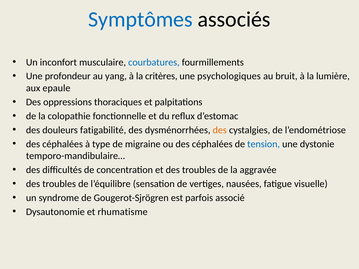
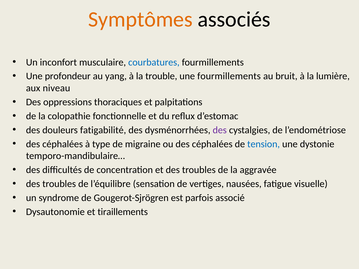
Symptômes colour: blue -> orange
critères: critères -> trouble
une psychologiques: psychologiques -> fourmillements
epaule: epaule -> niveau
des at (220, 130) colour: orange -> purple
rhumatisme: rhumatisme -> tiraillements
